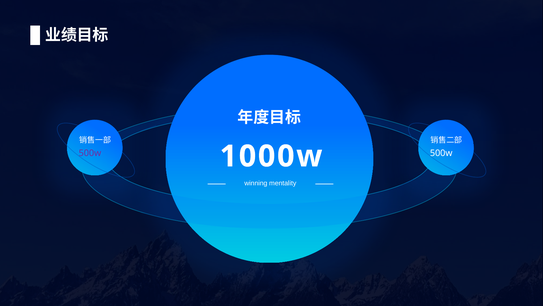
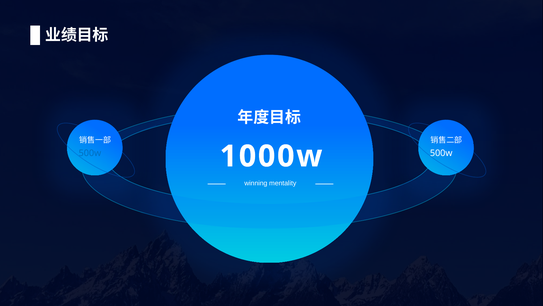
500w at (90, 153) colour: purple -> blue
